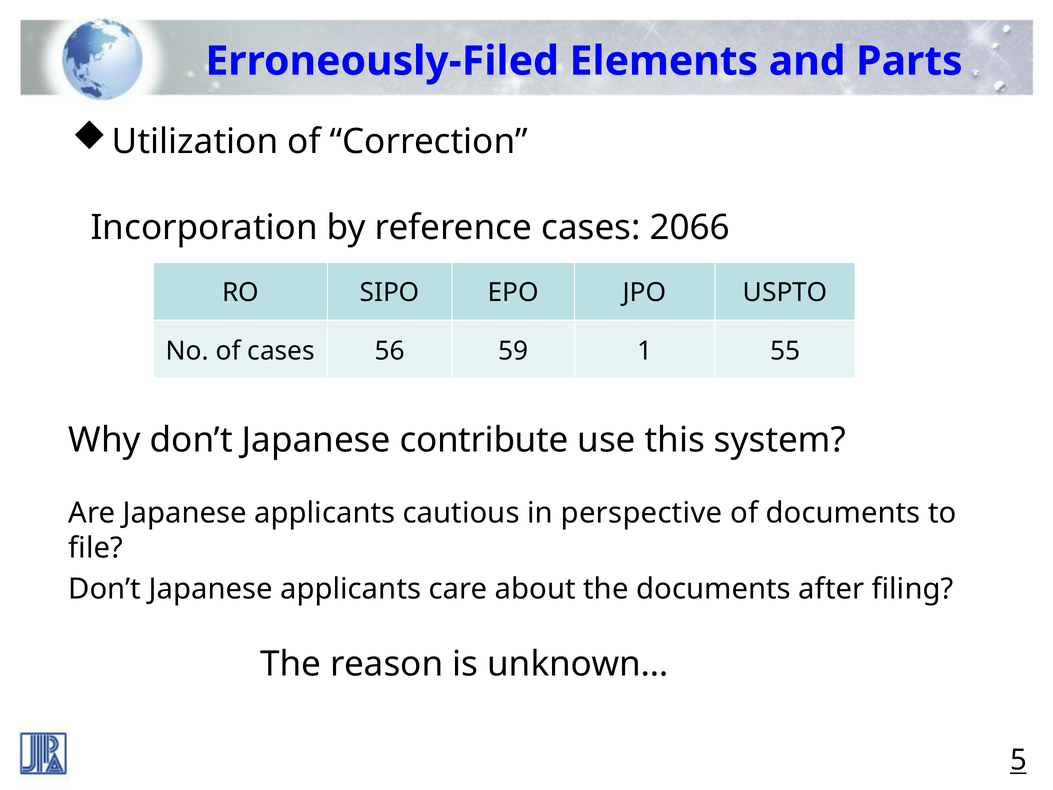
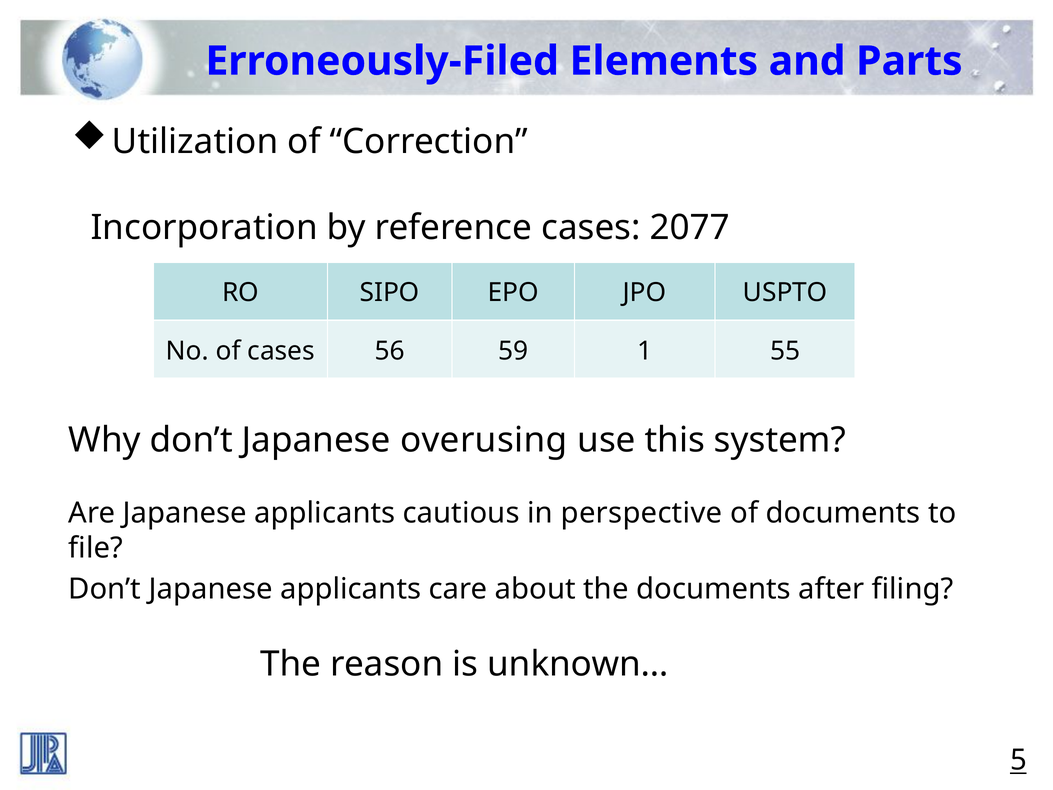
2066: 2066 -> 2077
contribute: contribute -> overusing
